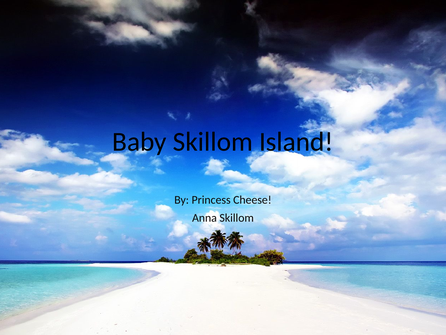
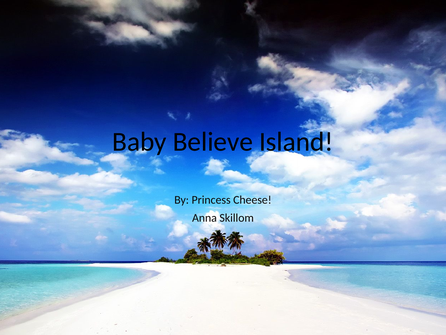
Baby Skillom: Skillom -> Believe
